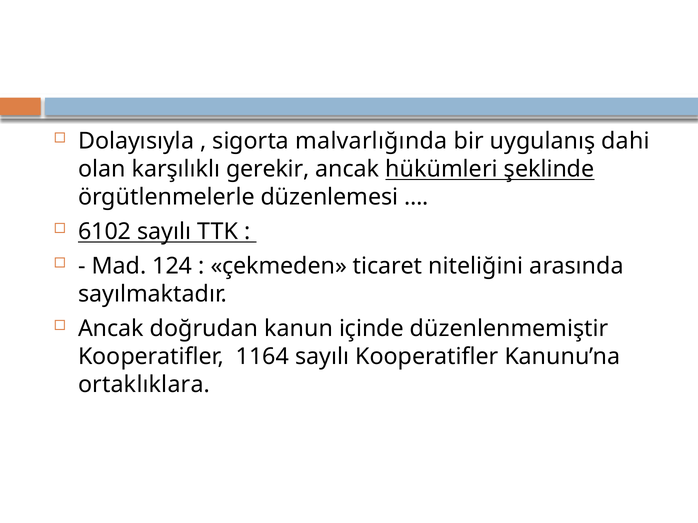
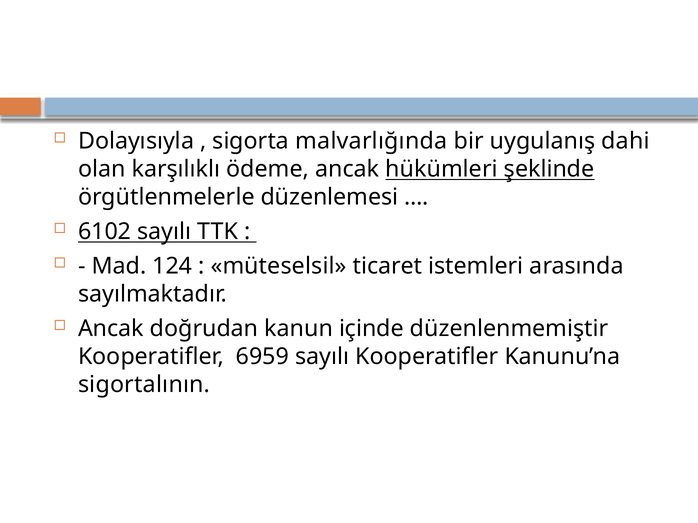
gerekir: gerekir -> ödeme
çekmeden: çekmeden -> müteselsil
niteliğini: niteliğini -> istemleri
1164: 1164 -> 6959
ortaklıklara: ortaklıklara -> sigortalının
